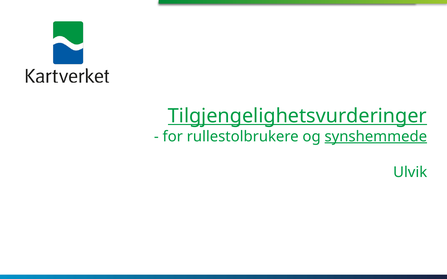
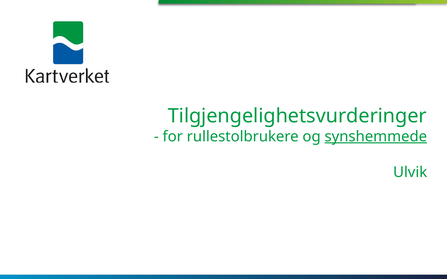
Tilgjengelighetsvurderinger underline: present -> none
